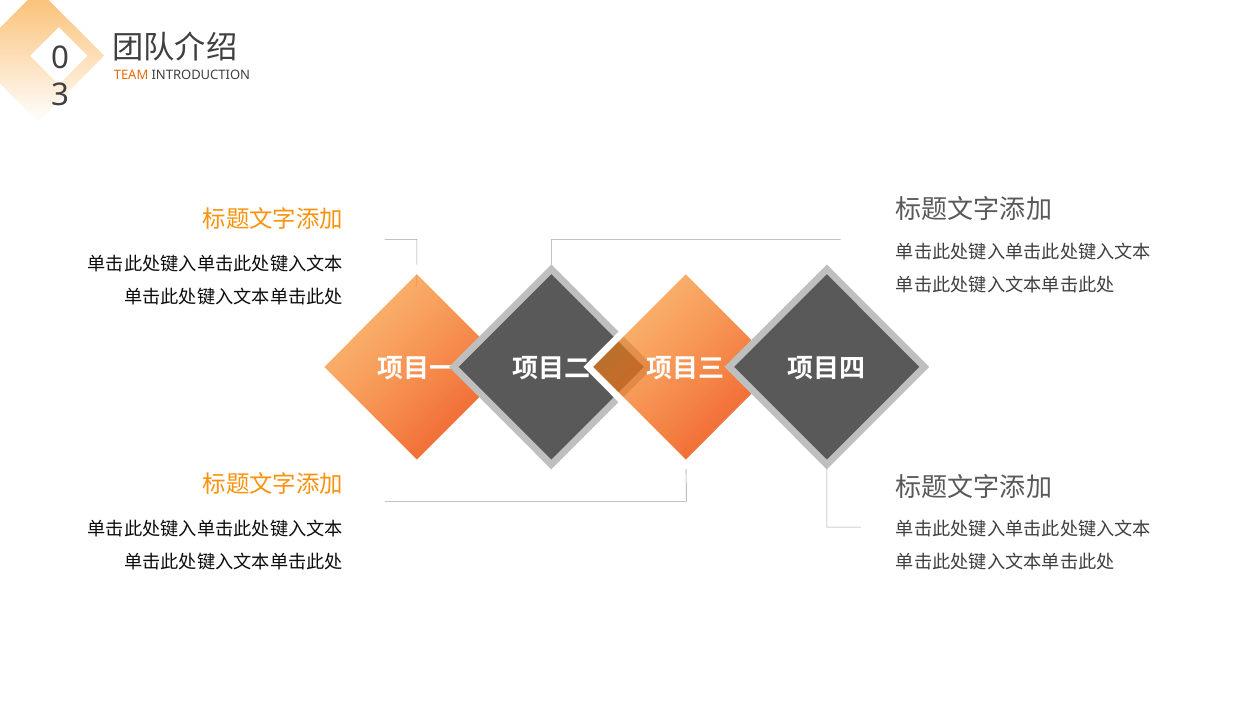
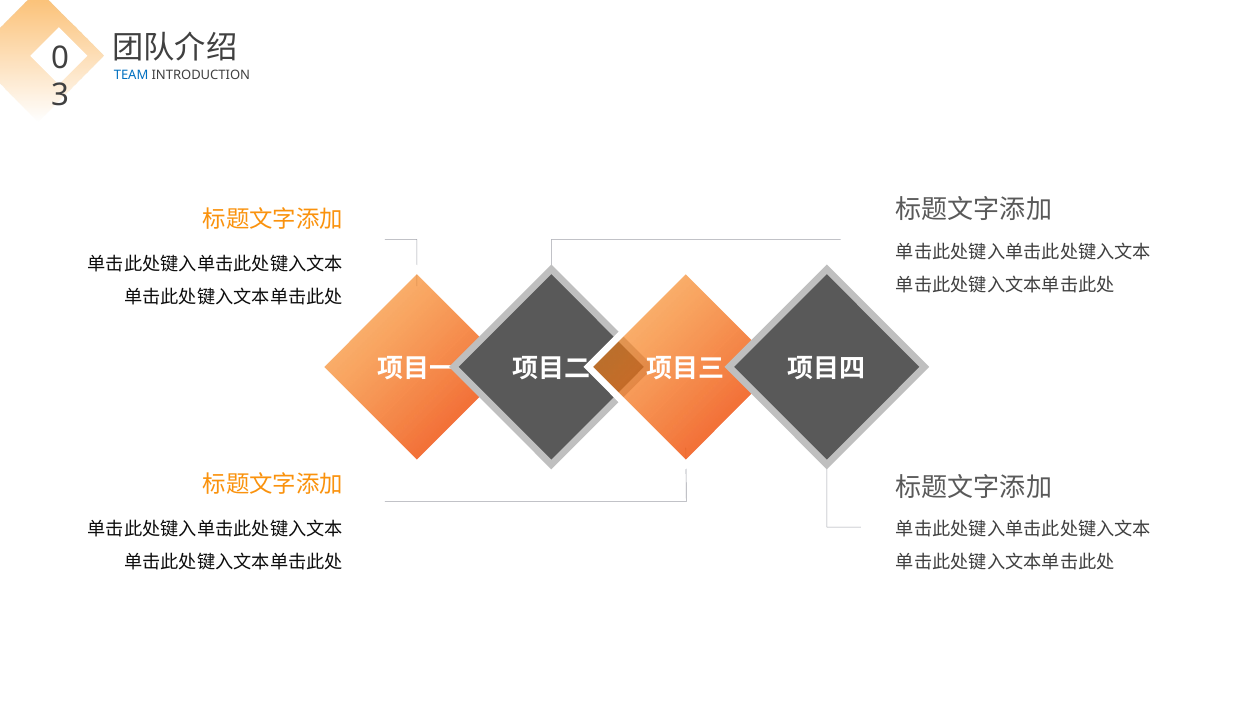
TEAM colour: orange -> blue
